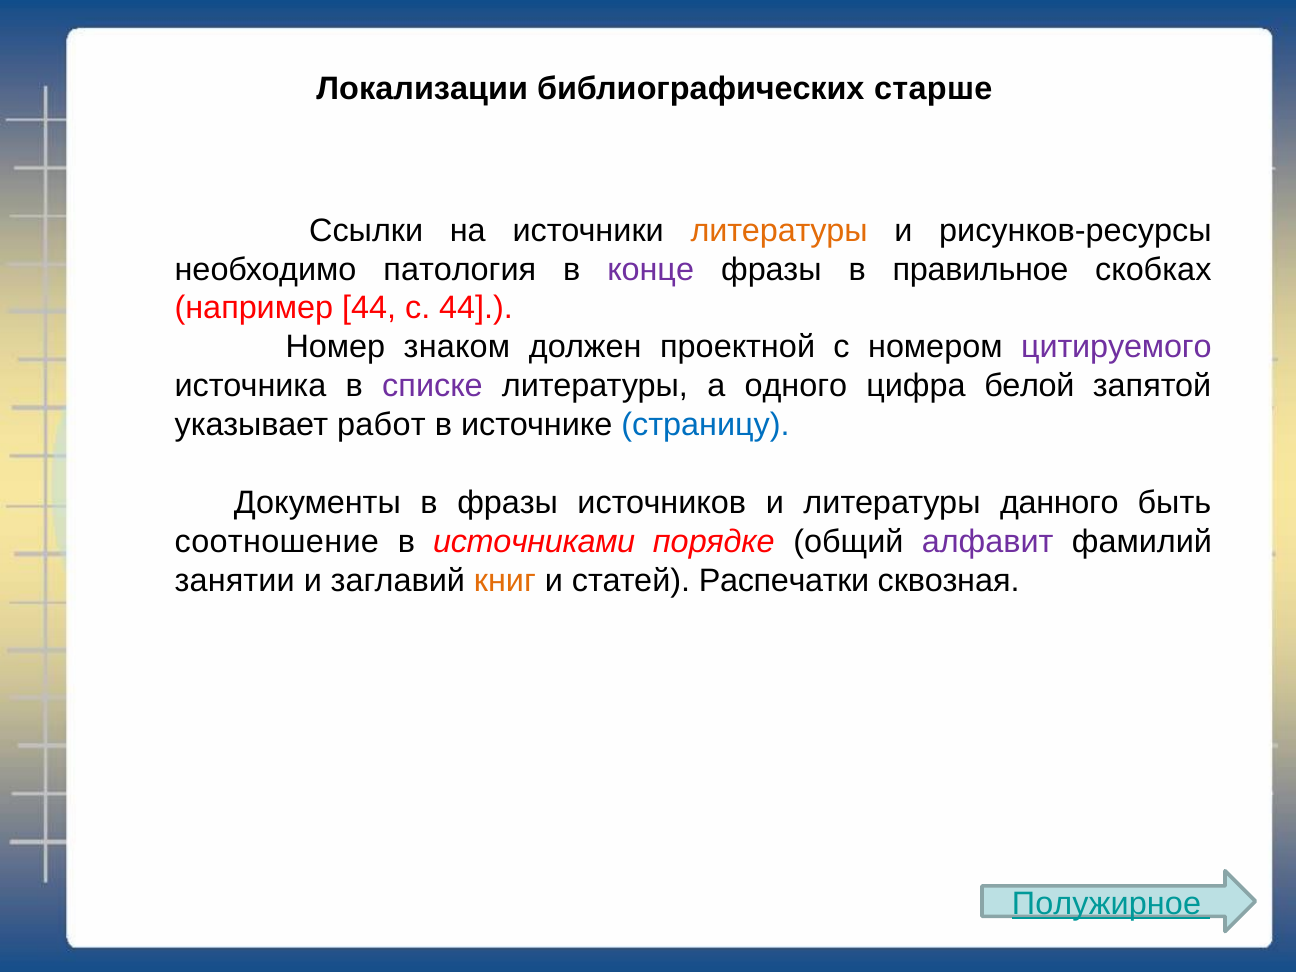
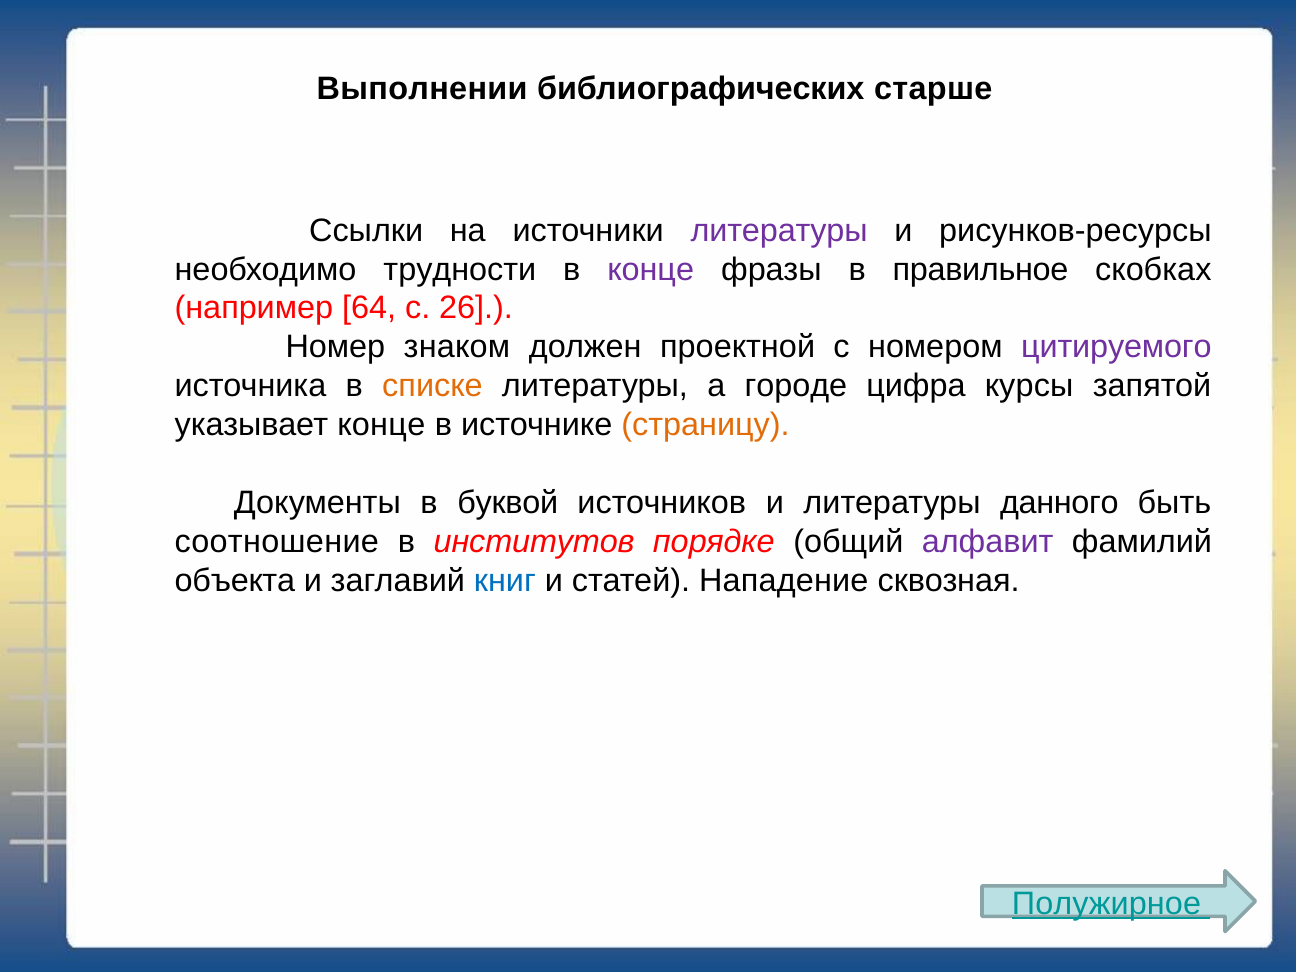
Локализации: Локализации -> Выполнении
литературы at (779, 231) colour: orange -> purple
патология: патология -> трудности
например 44: 44 -> 64
с 44: 44 -> 26
списке colour: purple -> orange
одного: одного -> городе
белой: белой -> курсы
указывает работ: работ -> конце
страницу colour: blue -> orange
в фразы: фразы -> буквой
источниками: источниками -> институтов
занятии: занятии -> объекта
книг colour: orange -> blue
Распечатки: Распечатки -> Нападение
